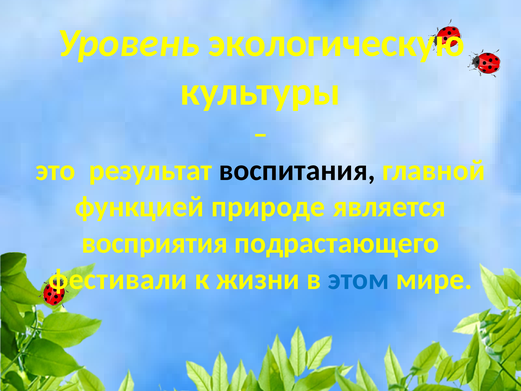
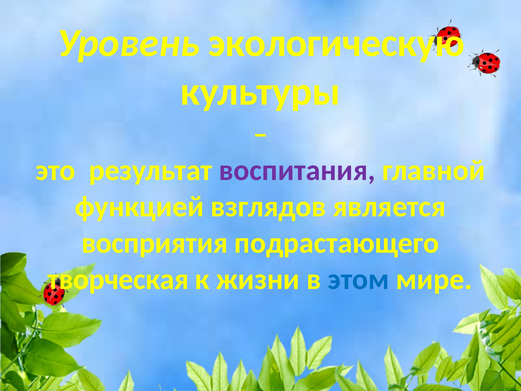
воспитания colour: black -> purple
природе: природе -> взглядов
фестивали: фестивали -> творчеcкая
